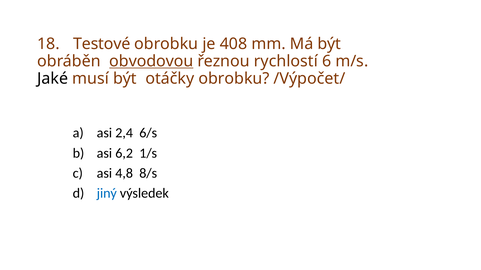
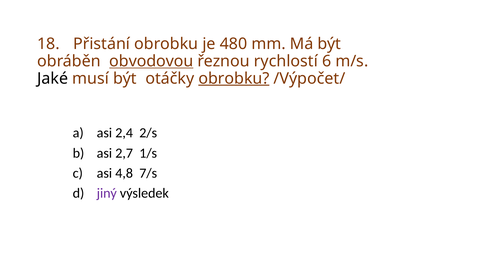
Testové: Testové -> Přistání
408: 408 -> 480
obrobku at (234, 79) underline: none -> present
6/s: 6/s -> 2/s
6,2: 6,2 -> 2,7
8/s: 8/s -> 7/s
jiný colour: blue -> purple
